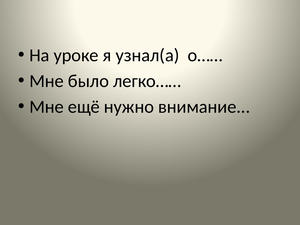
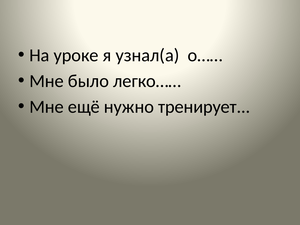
внимание: внимание -> тренирует
